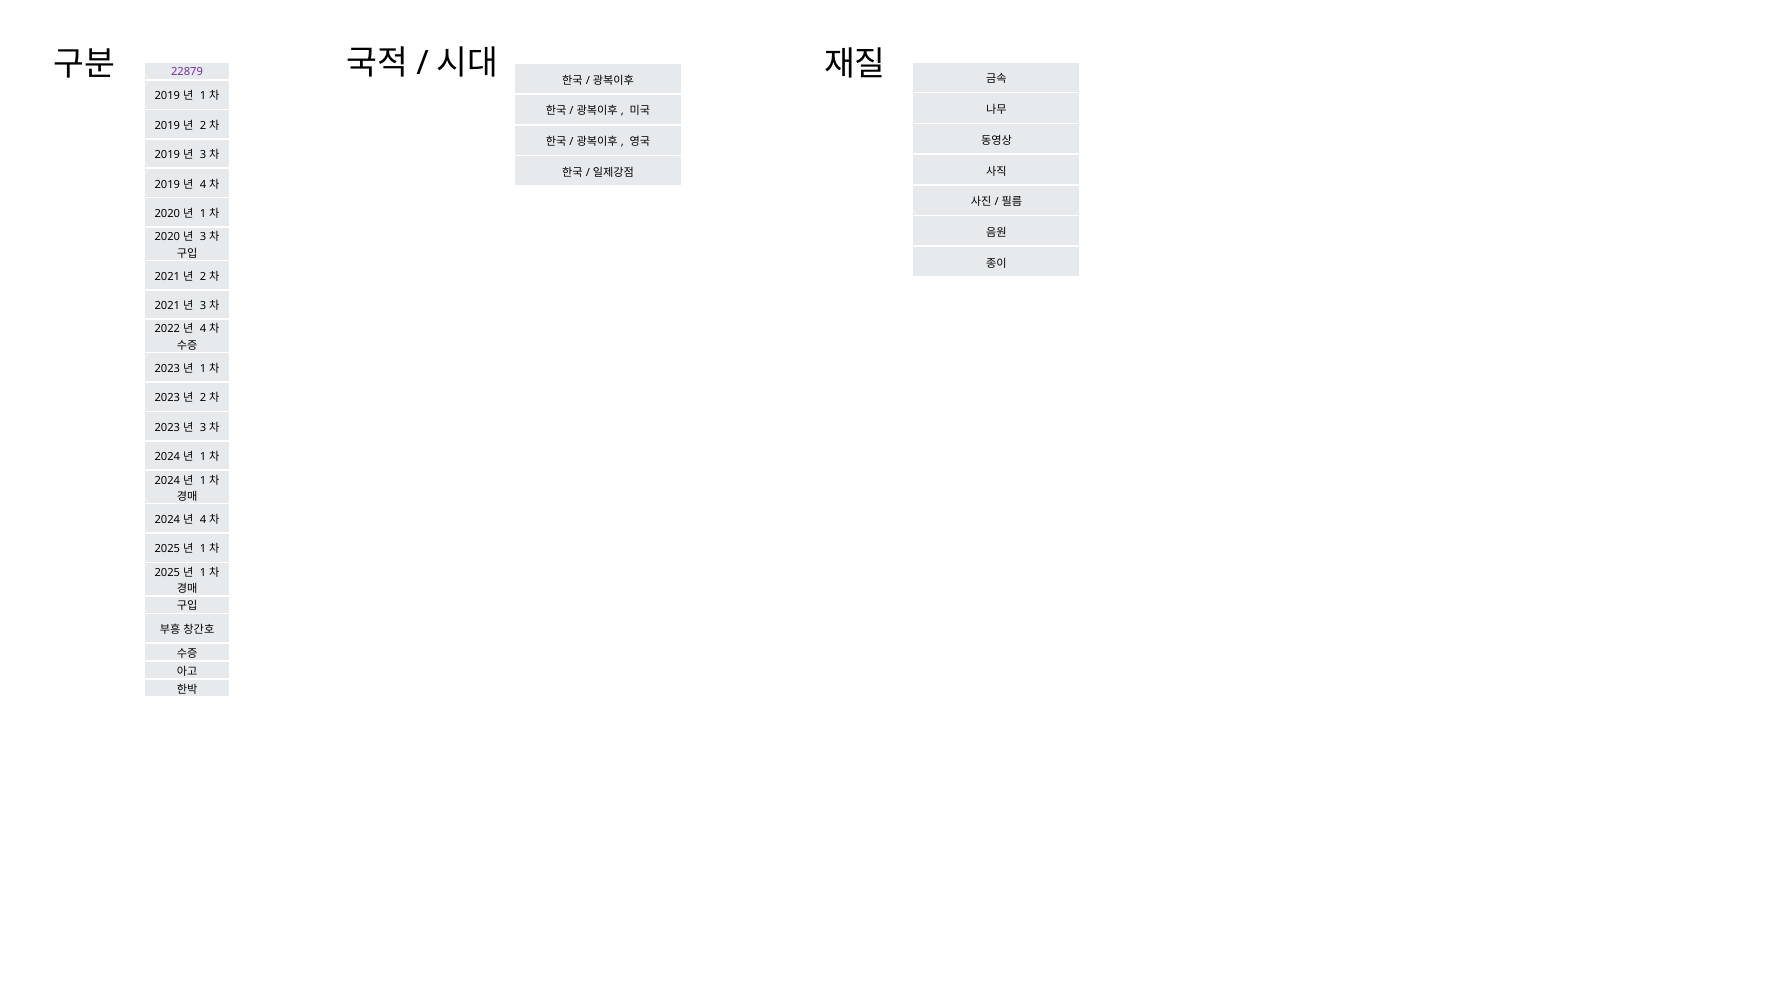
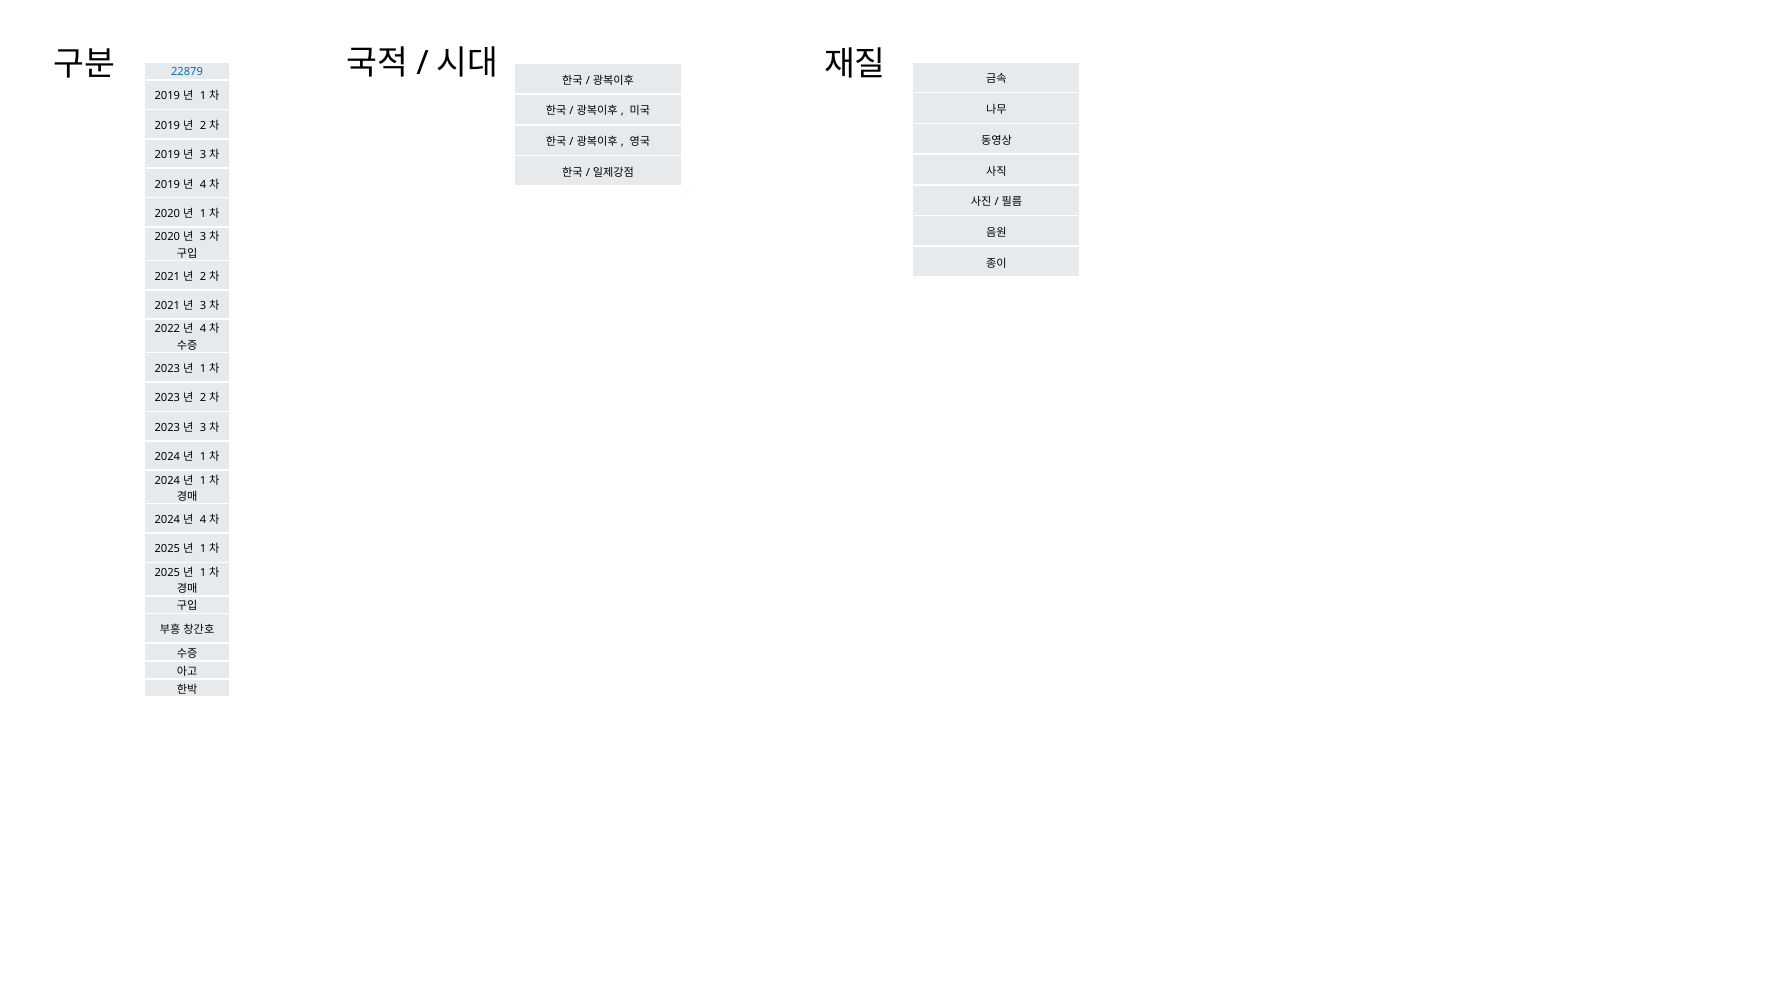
22879 colour: purple -> blue
